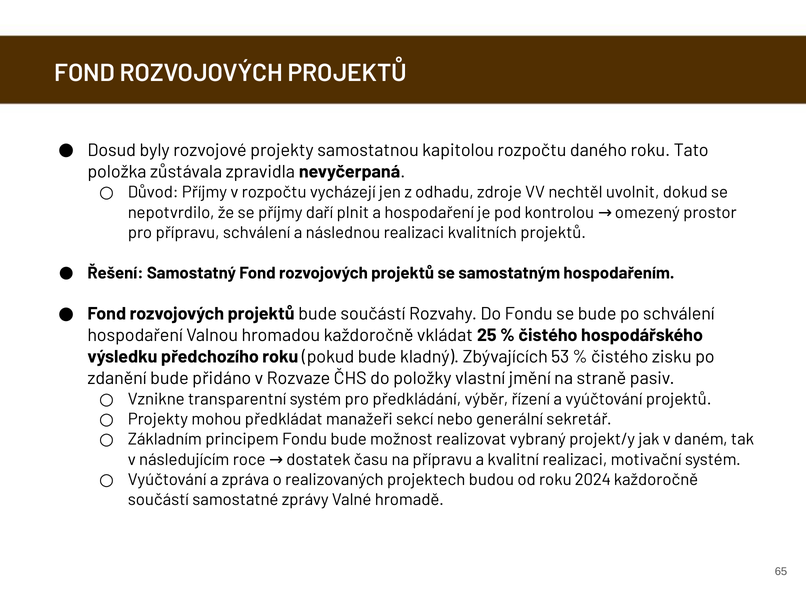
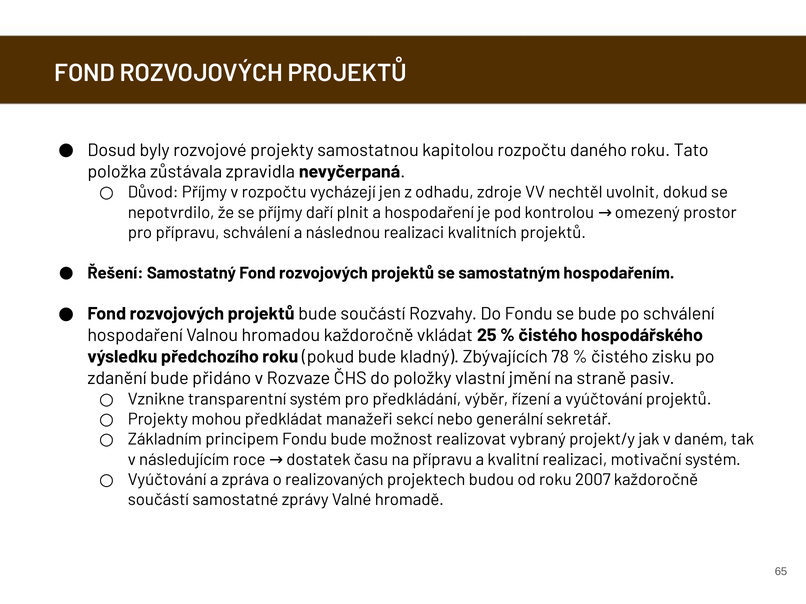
53: 53 -> 78
2024: 2024 -> 2007
